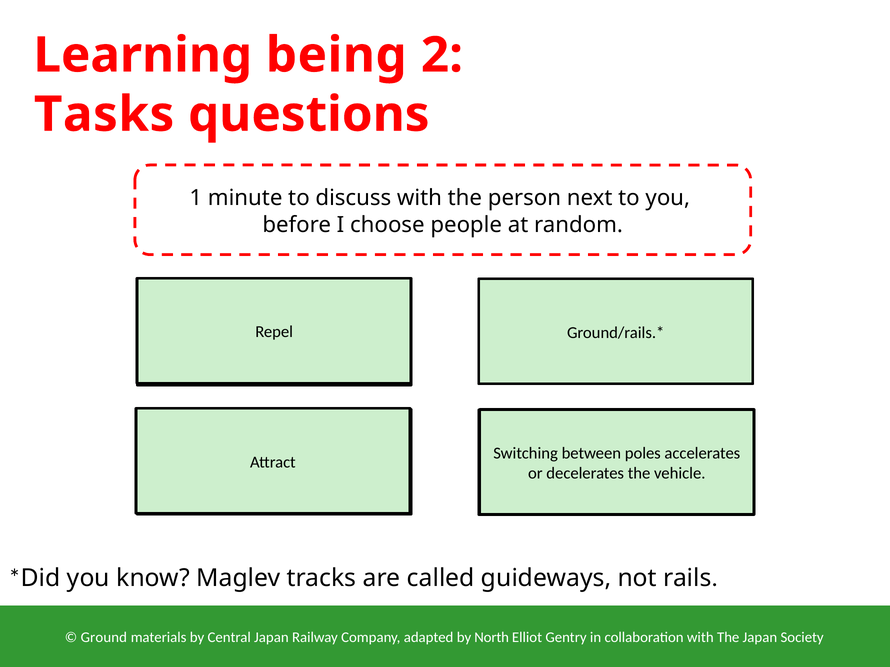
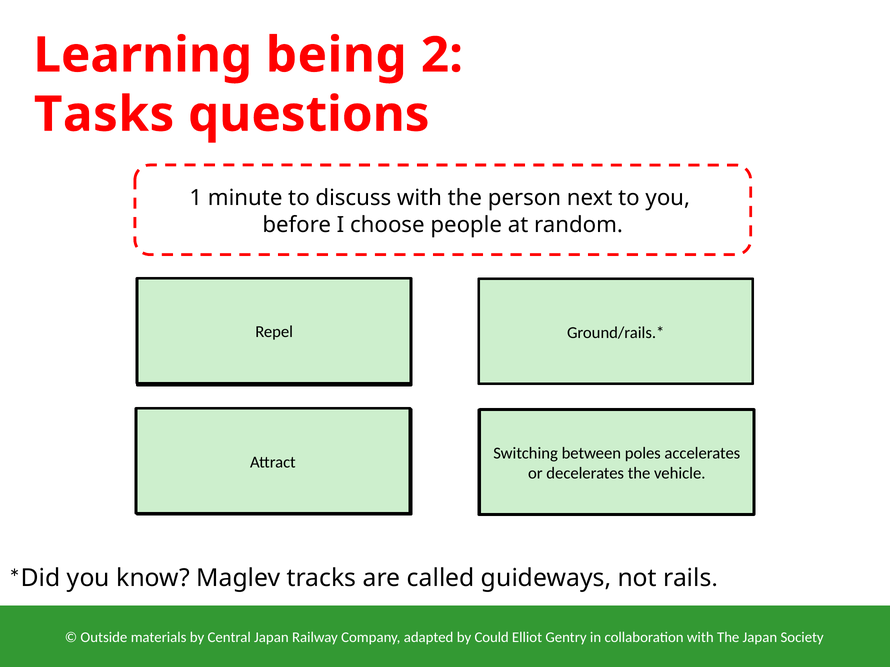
Ground: Ground -> Outside
North: North -> Could
